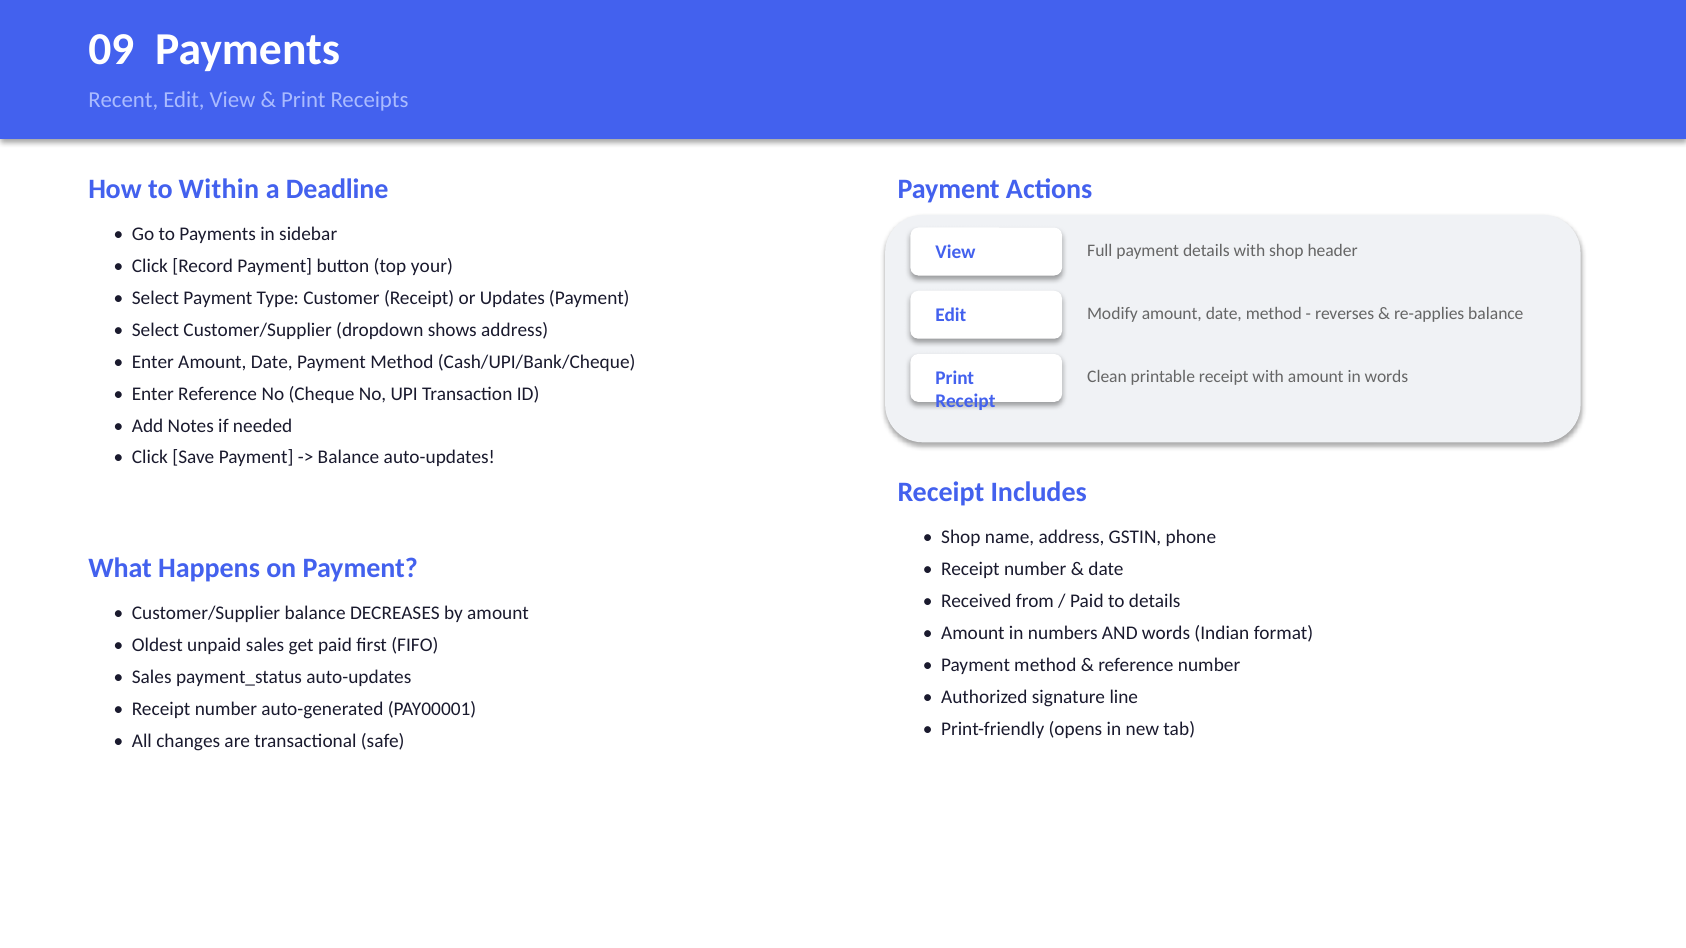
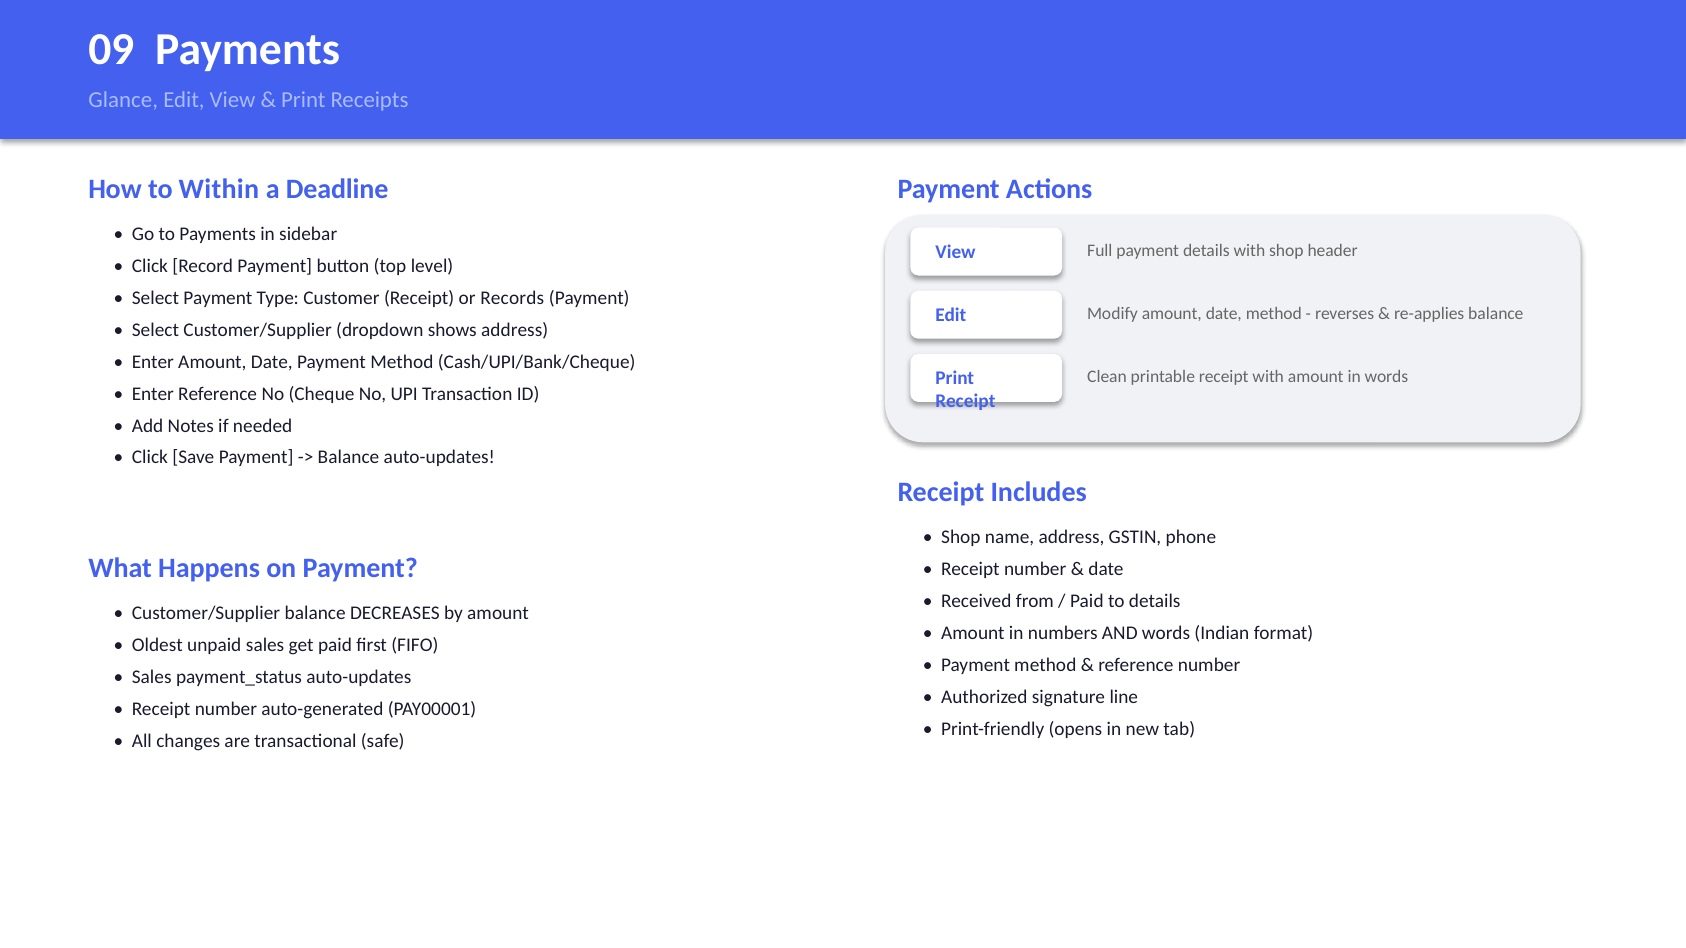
Recent: Recent -> Glance
your: your -> level
Updates: Updates -> Records
